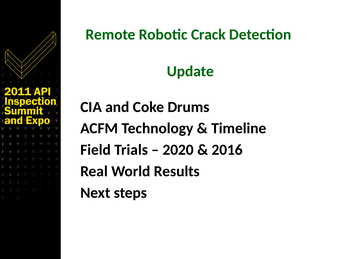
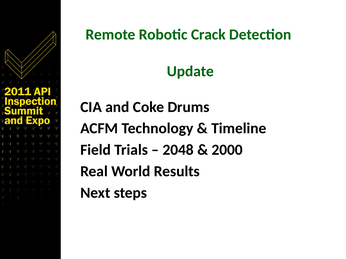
2020: 2020 -> 2048
2016: 2016 -> 2000
